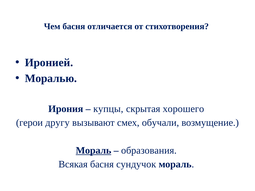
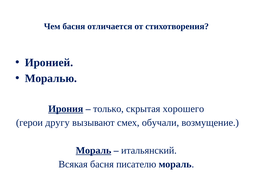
Ирония underline: none -> present
купцы: купцы -> только
образования: образования -> итальянский
сундучок: сундучок -> писателю
